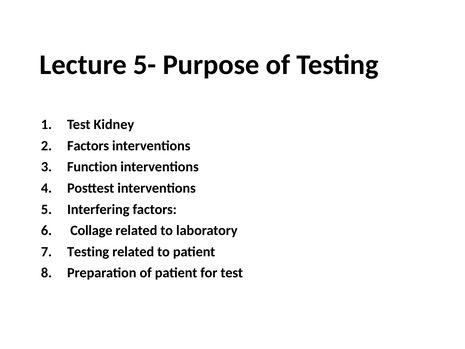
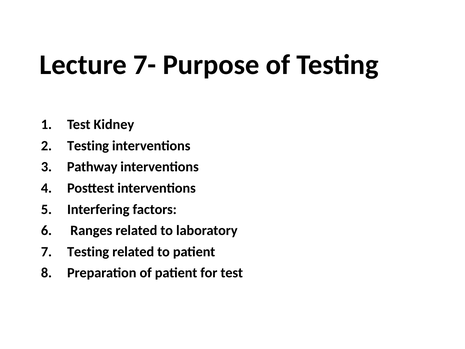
5-: 5- -> 7-
Factors at (88, 146): Factors -> Testing
Function: Function -> Pathway
Collage: Collage -> Ranges
